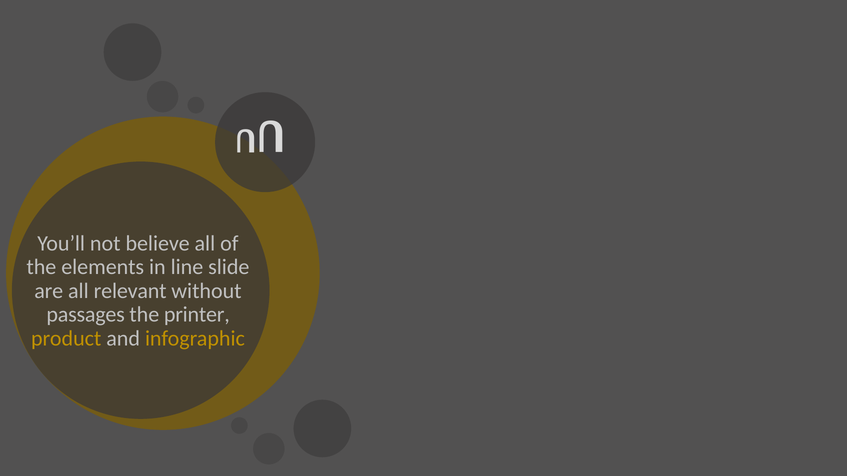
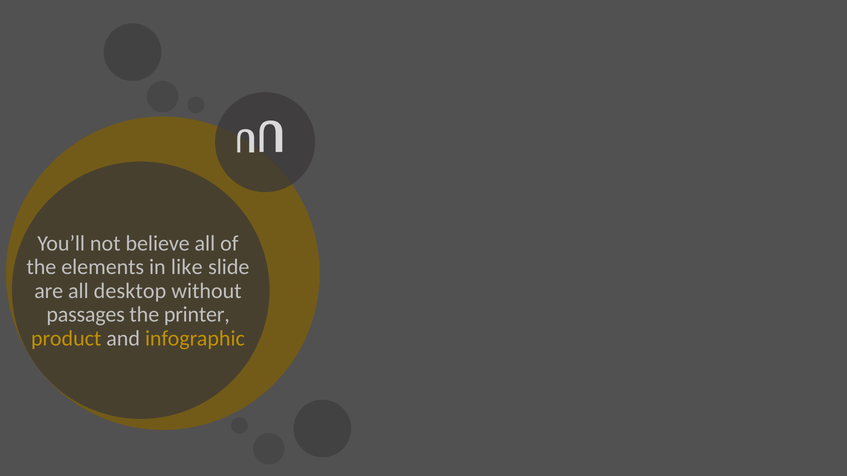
line: line -> like
relevant: relevant -> desktop
